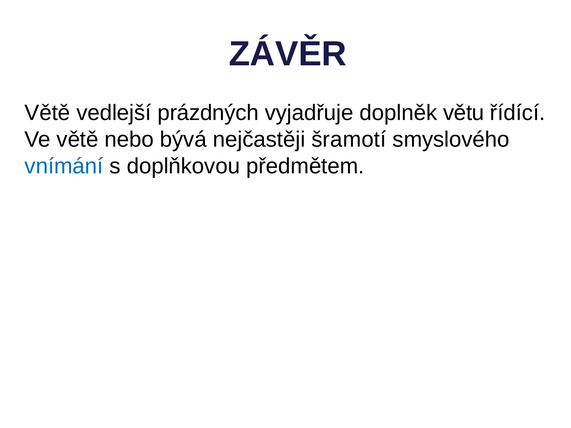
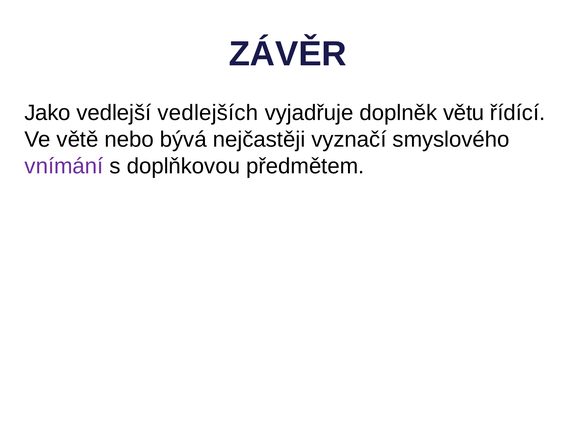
Větě at (47, 113): Větě -> Jako
prázdných: prázdných -> vedlejších
šramotí: šramotí -> vyznačí
vnímání colour: blue -> purple
